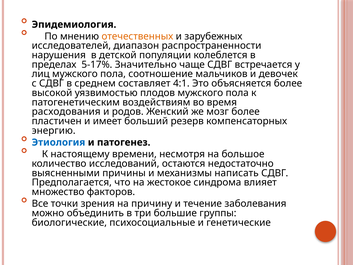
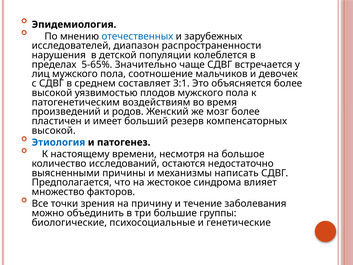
отечественных colour: orange -> blue
5-17%: 5-17% -> 5-65%
4:1: 4:1 -> 3:1
расходования: расходования -> произведений
энергию at (54, 130): энергию -> высокой
